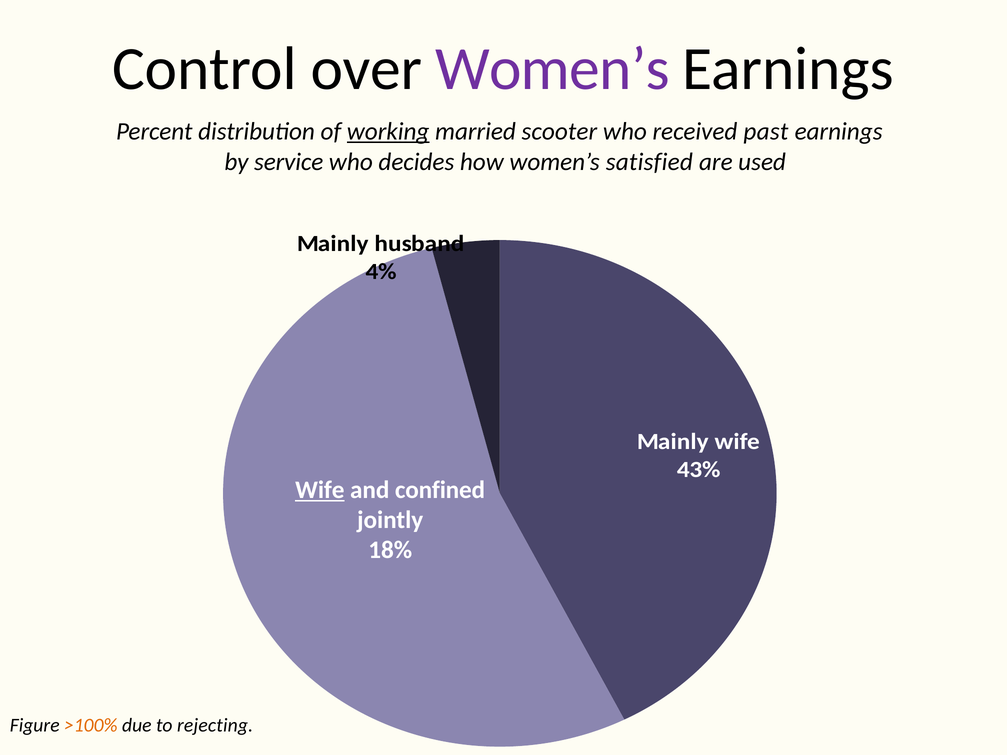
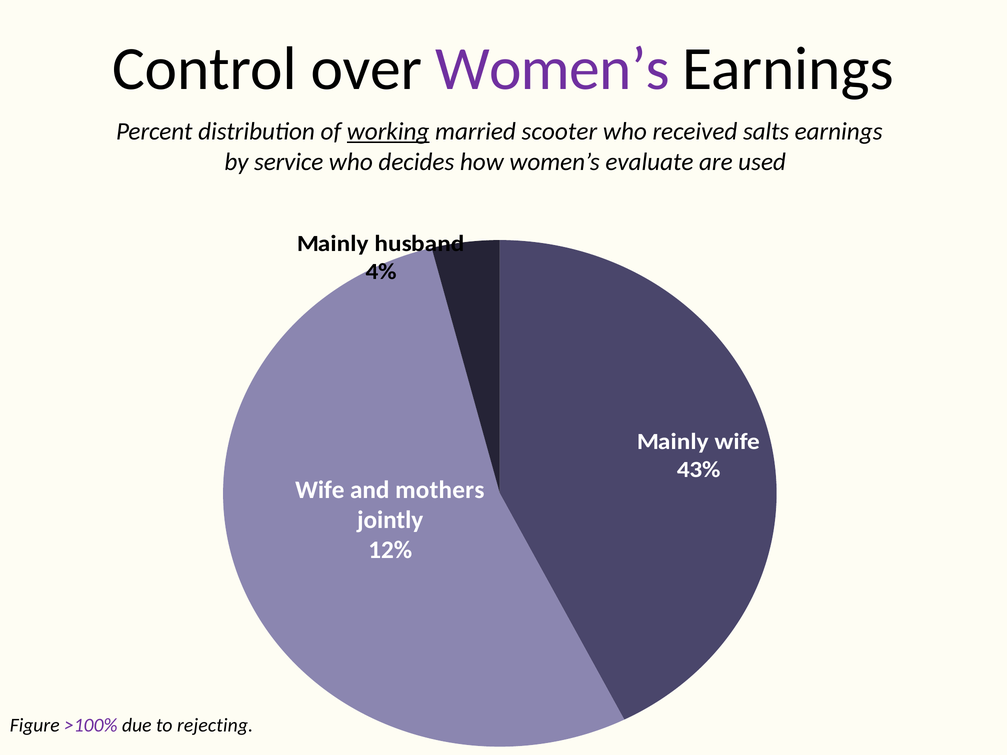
past: past -> salts
satisfied: satisfied -> evaluate
Wife at (320, 490) underline: present -> none
confined: confined -> mothers
18%: 18% -> 12%
>100% colour: orange -> purple
